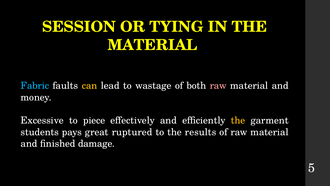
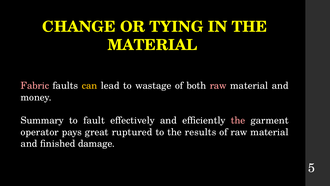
SESSION: SESSION -> CHANGE
Fabric colour: light blue -> pink
Excessive: Excessive -> Summary
piece: piece -> fault
the at (238, 120) colour: yellow -> pink
students: students -> operator
